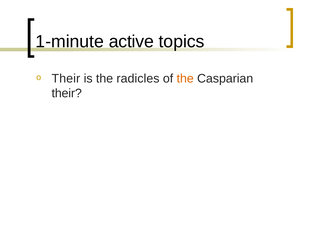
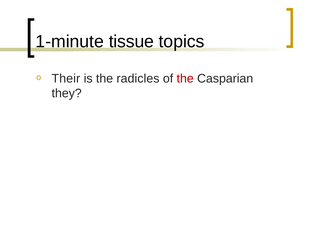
active: active -> tissue
the at (185, 79) colour: orange -> red
their at (67, 93): their -> they
